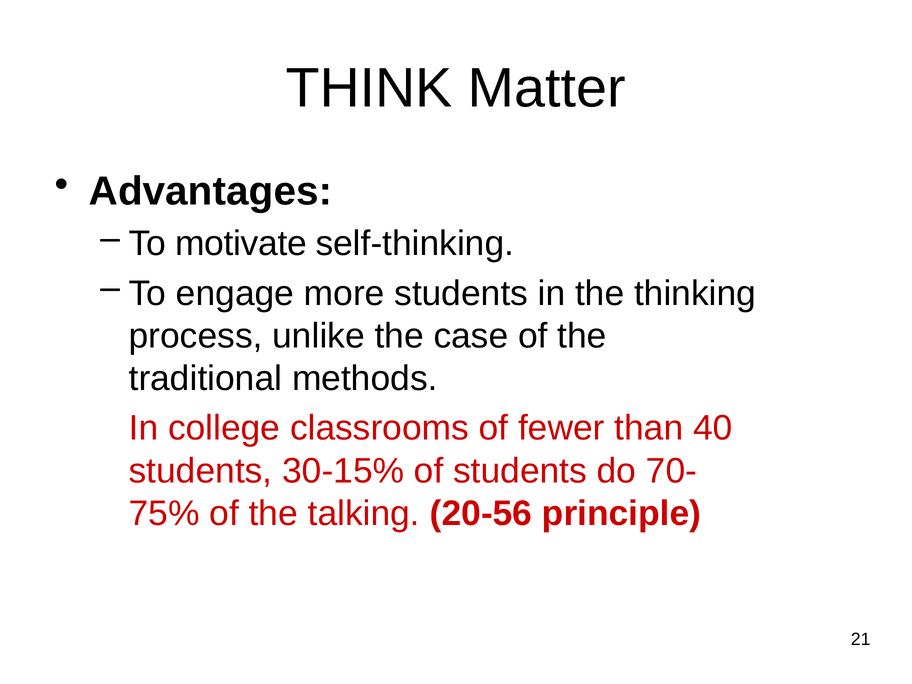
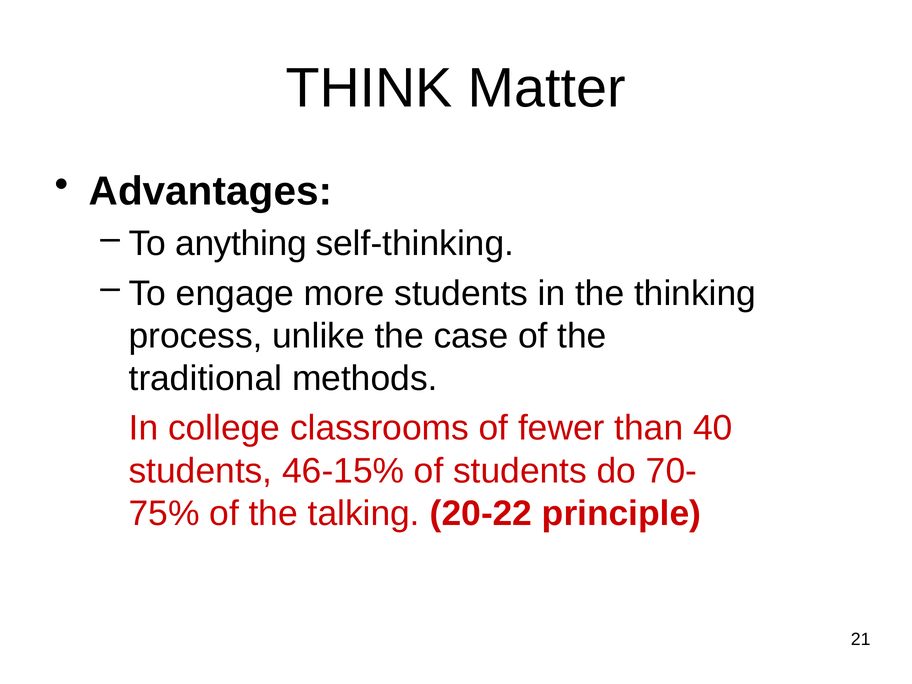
motivate: motivate -> anything
30-15%: 30-15% -> 46-15%
20-56: 20-56 -> 20-22
